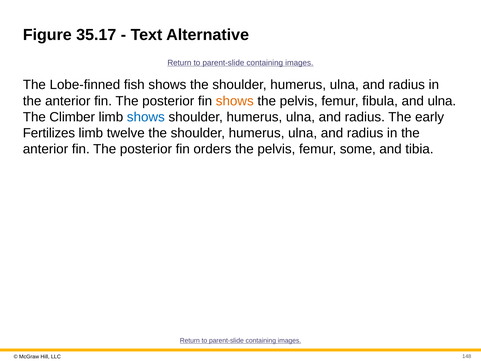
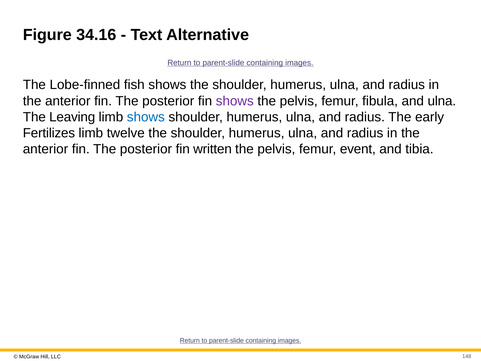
35.17: 35.17 -> 34.16
shows at (235, 101) colour: orange -> purple
Climber: Climber -> Leaving
orders: orders -> written
some: some -> event
